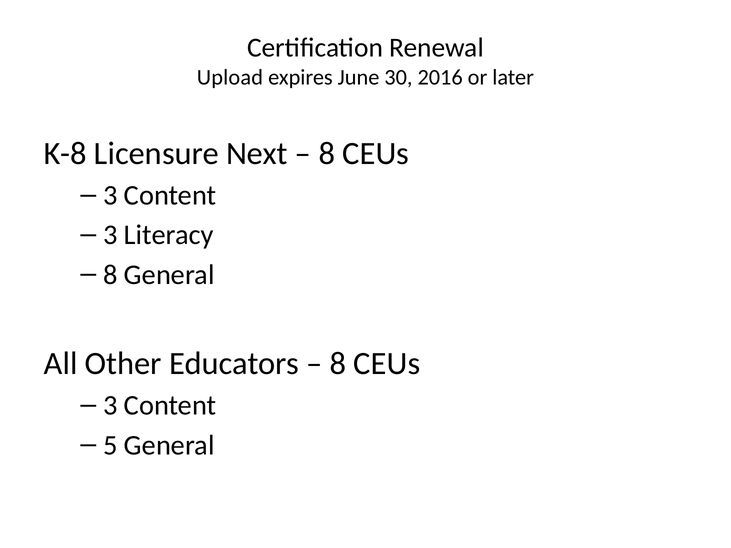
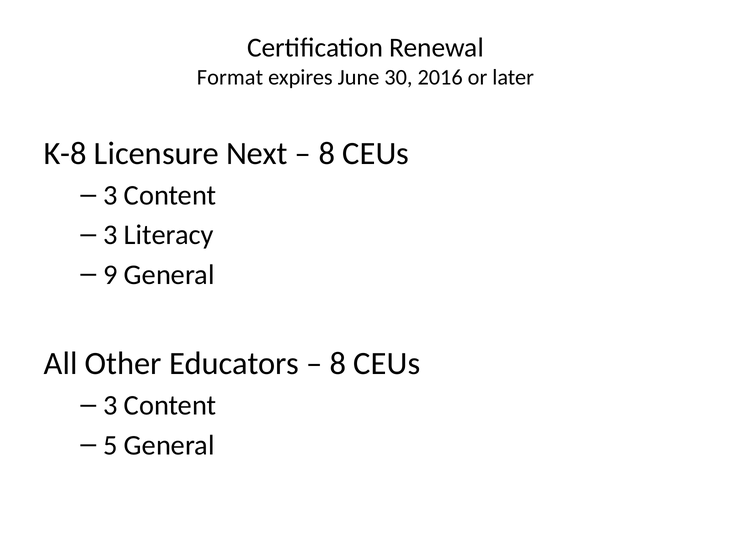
Upload: Upload -> Format
8 at (110, 275): 8 -> 9
